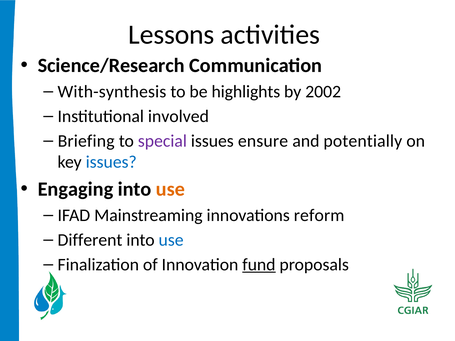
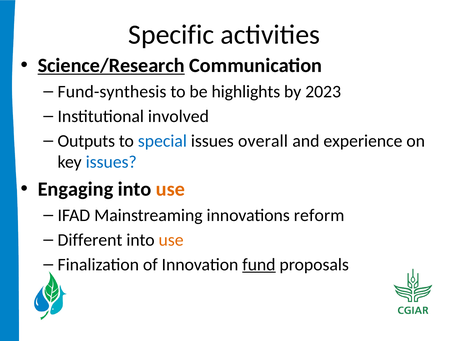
Lessons: Lessons -> Specific
Science/Research underline: none -> present
With-synthesis: With-synthesis -> Fund-synthesis
2002: 2002 -> 2023
Briefing: Briefing -> Outputs
special colour: purple -> blue
ensure: ensure -> overall
potentially: potentially -> experience
use at (171, 240) colour: blue -> orange
